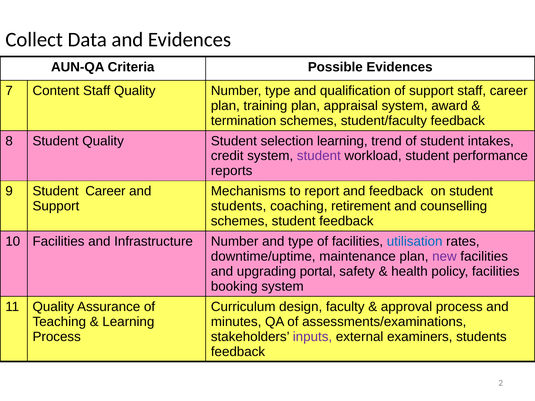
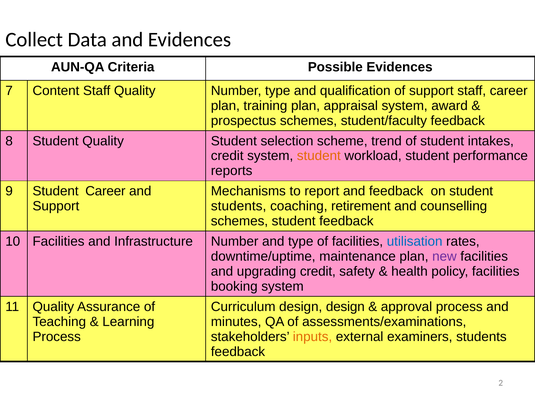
termination: termination -> prospectus
selection learning: learning -> scheme
student at (319, 156) colour: purple -> orange
upgrading portal: portal -> credit
design faculty: faculty -> design
inputs colour: purple -> orange
